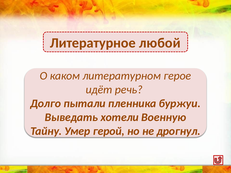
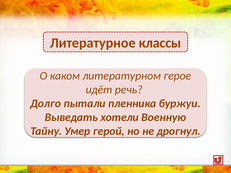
любой: любой -> классы
